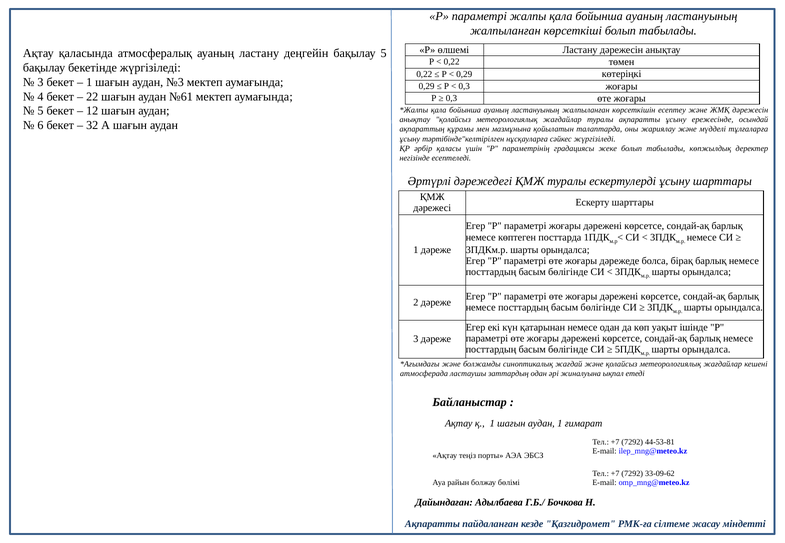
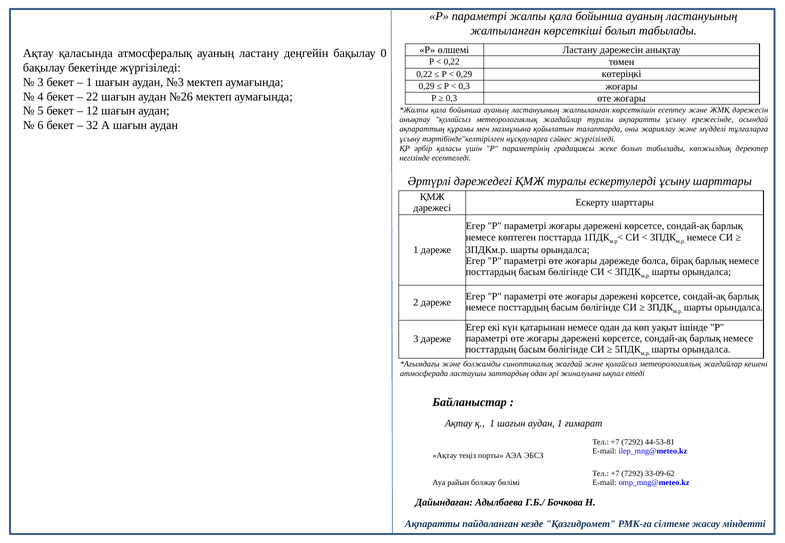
бақылау 5: 5 -> 0
№61: №61 -> №26
